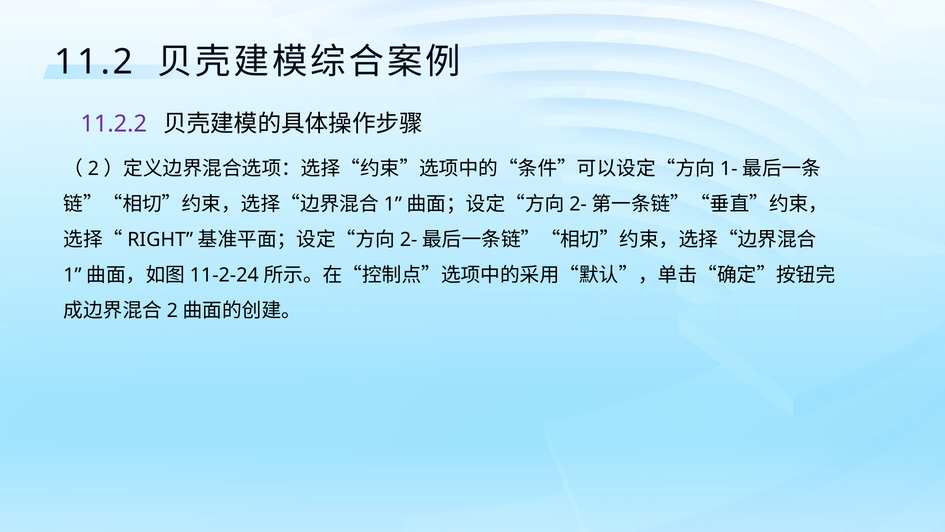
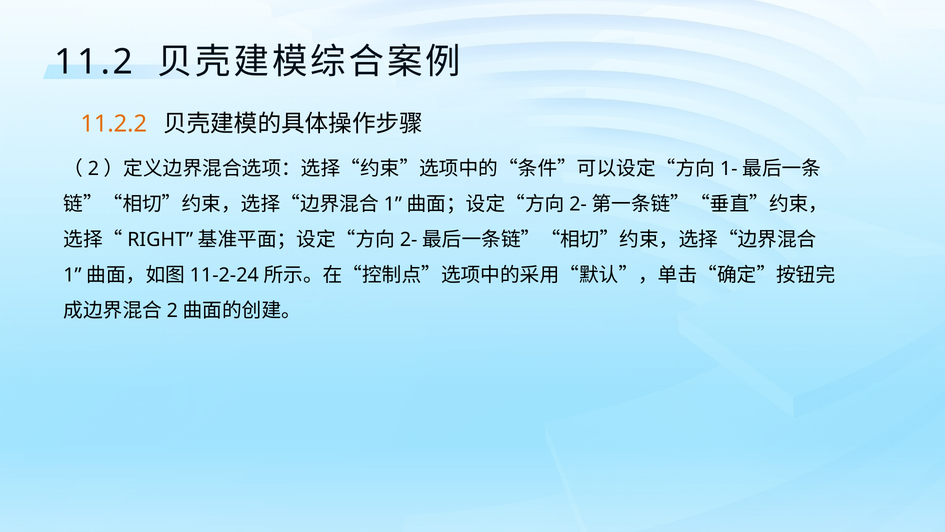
11.2.2 colour: purple -> orange
